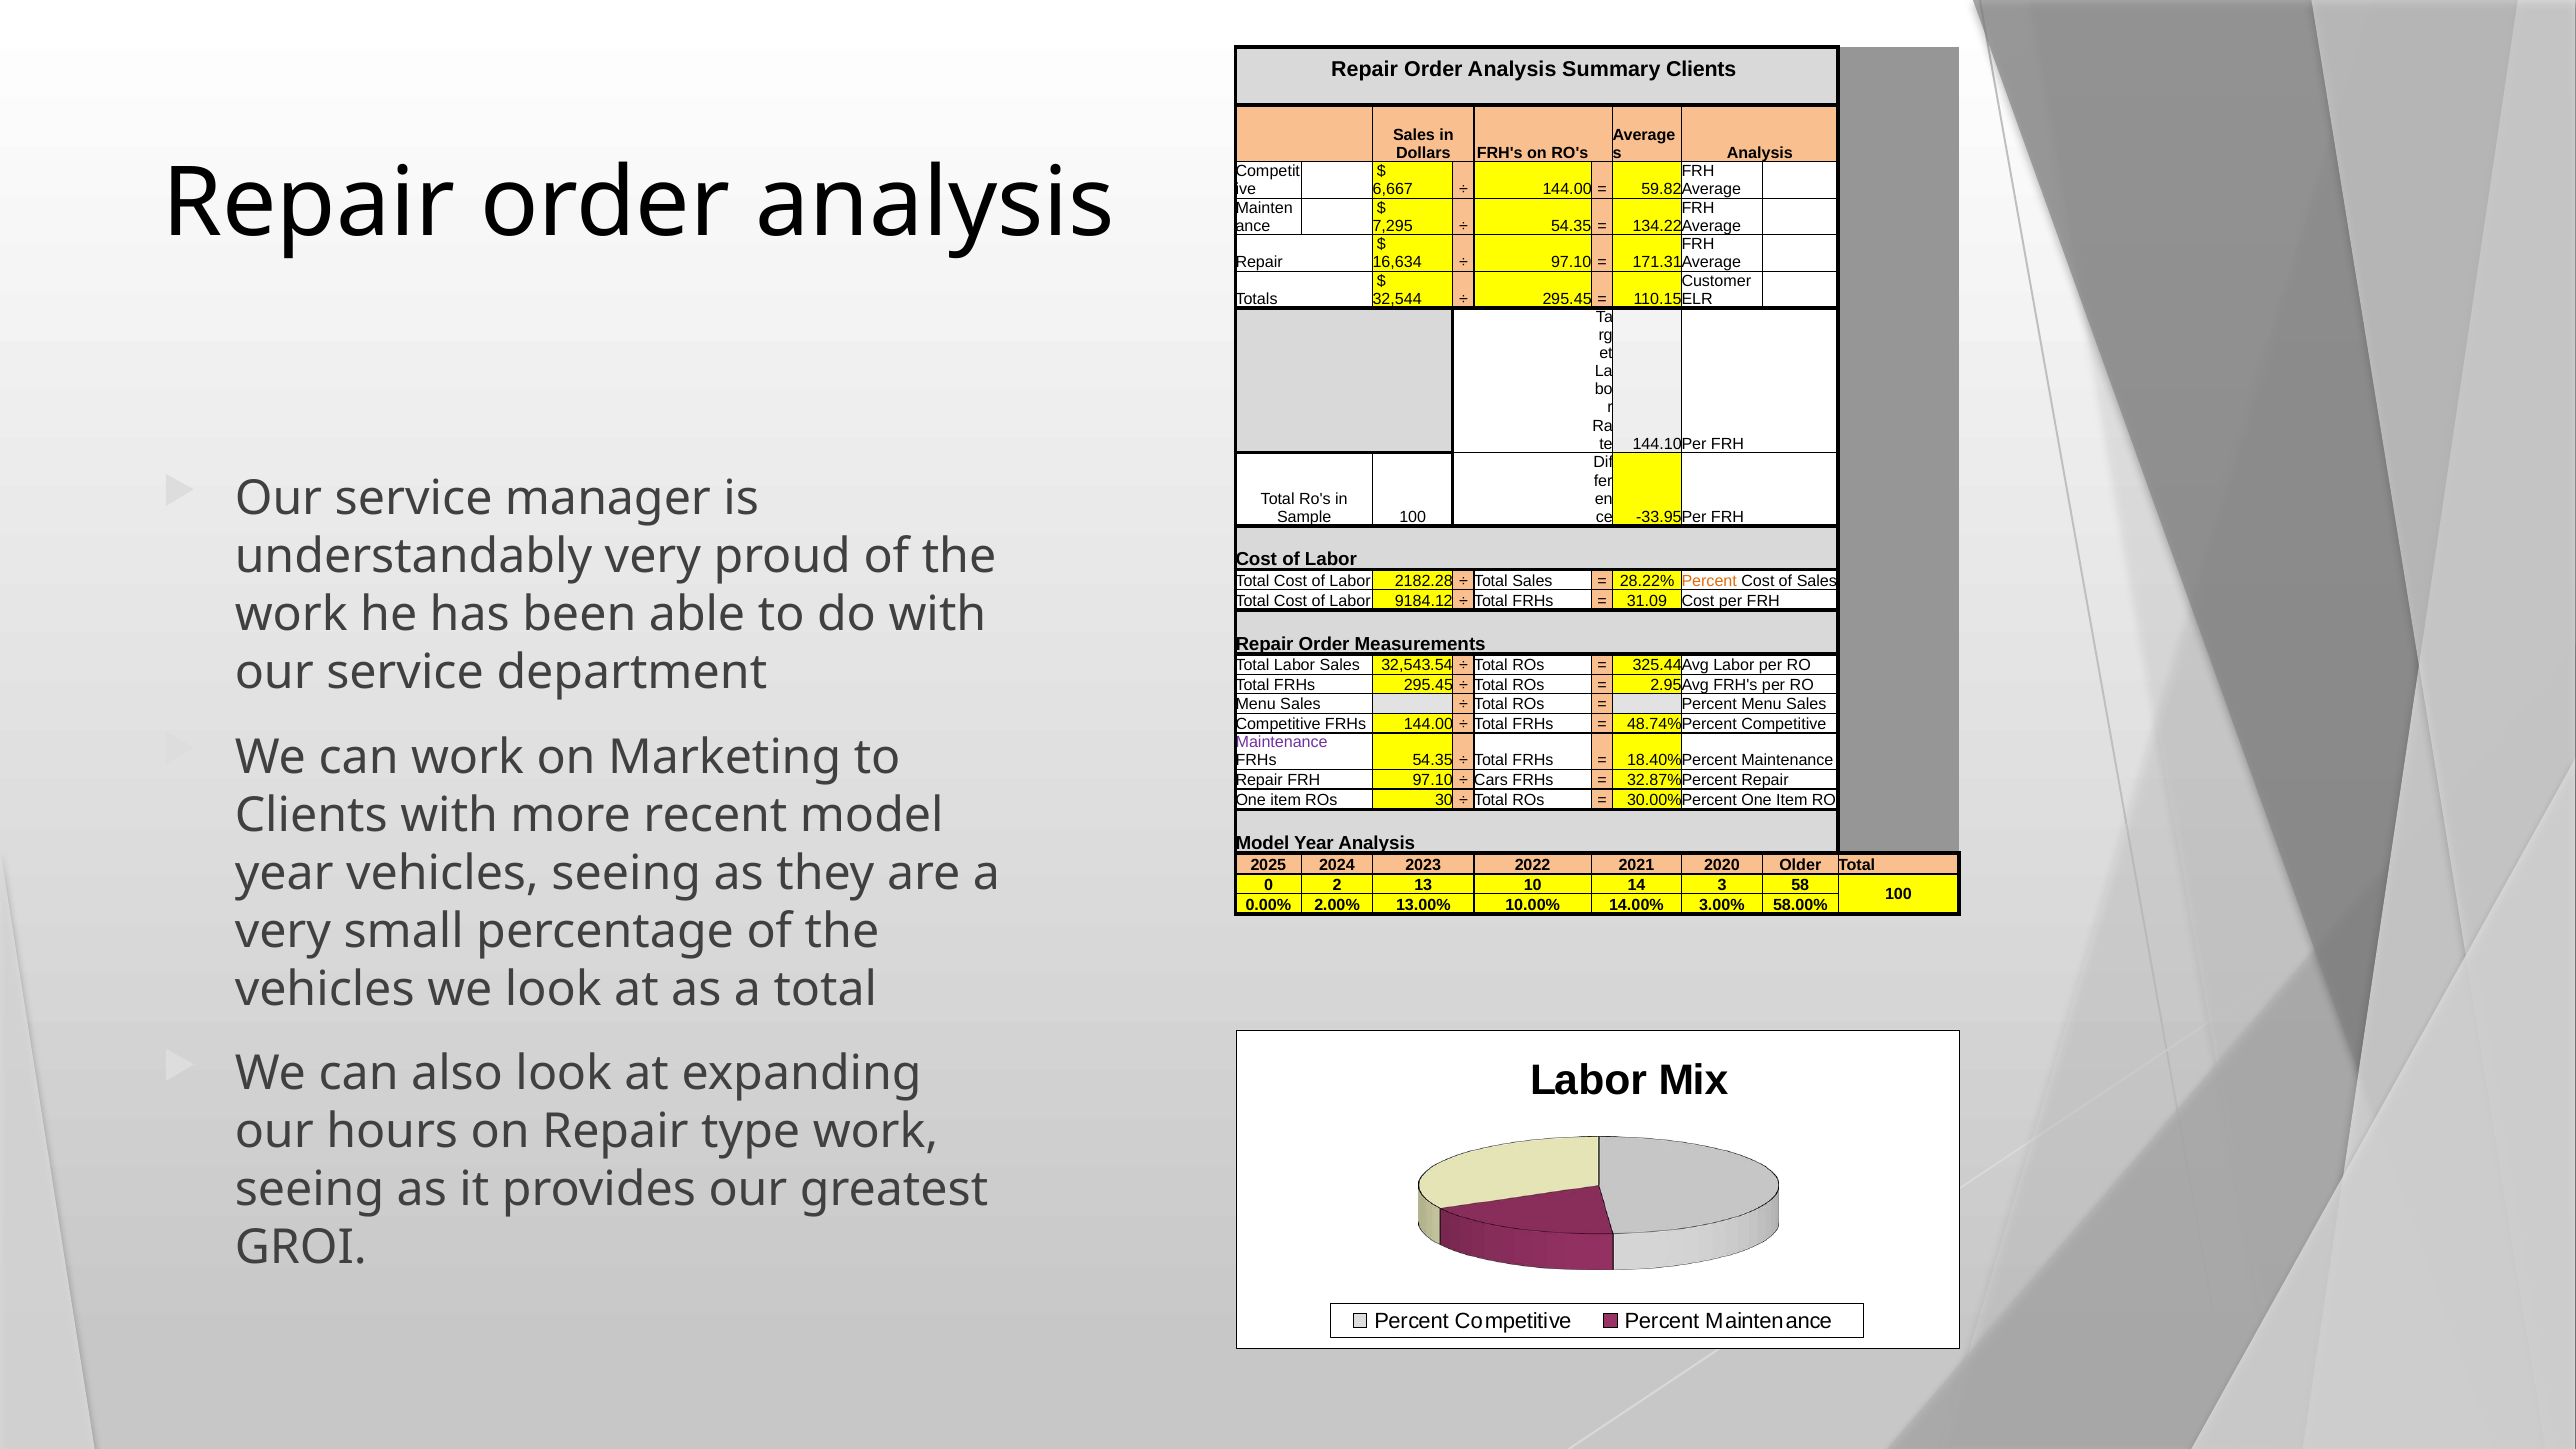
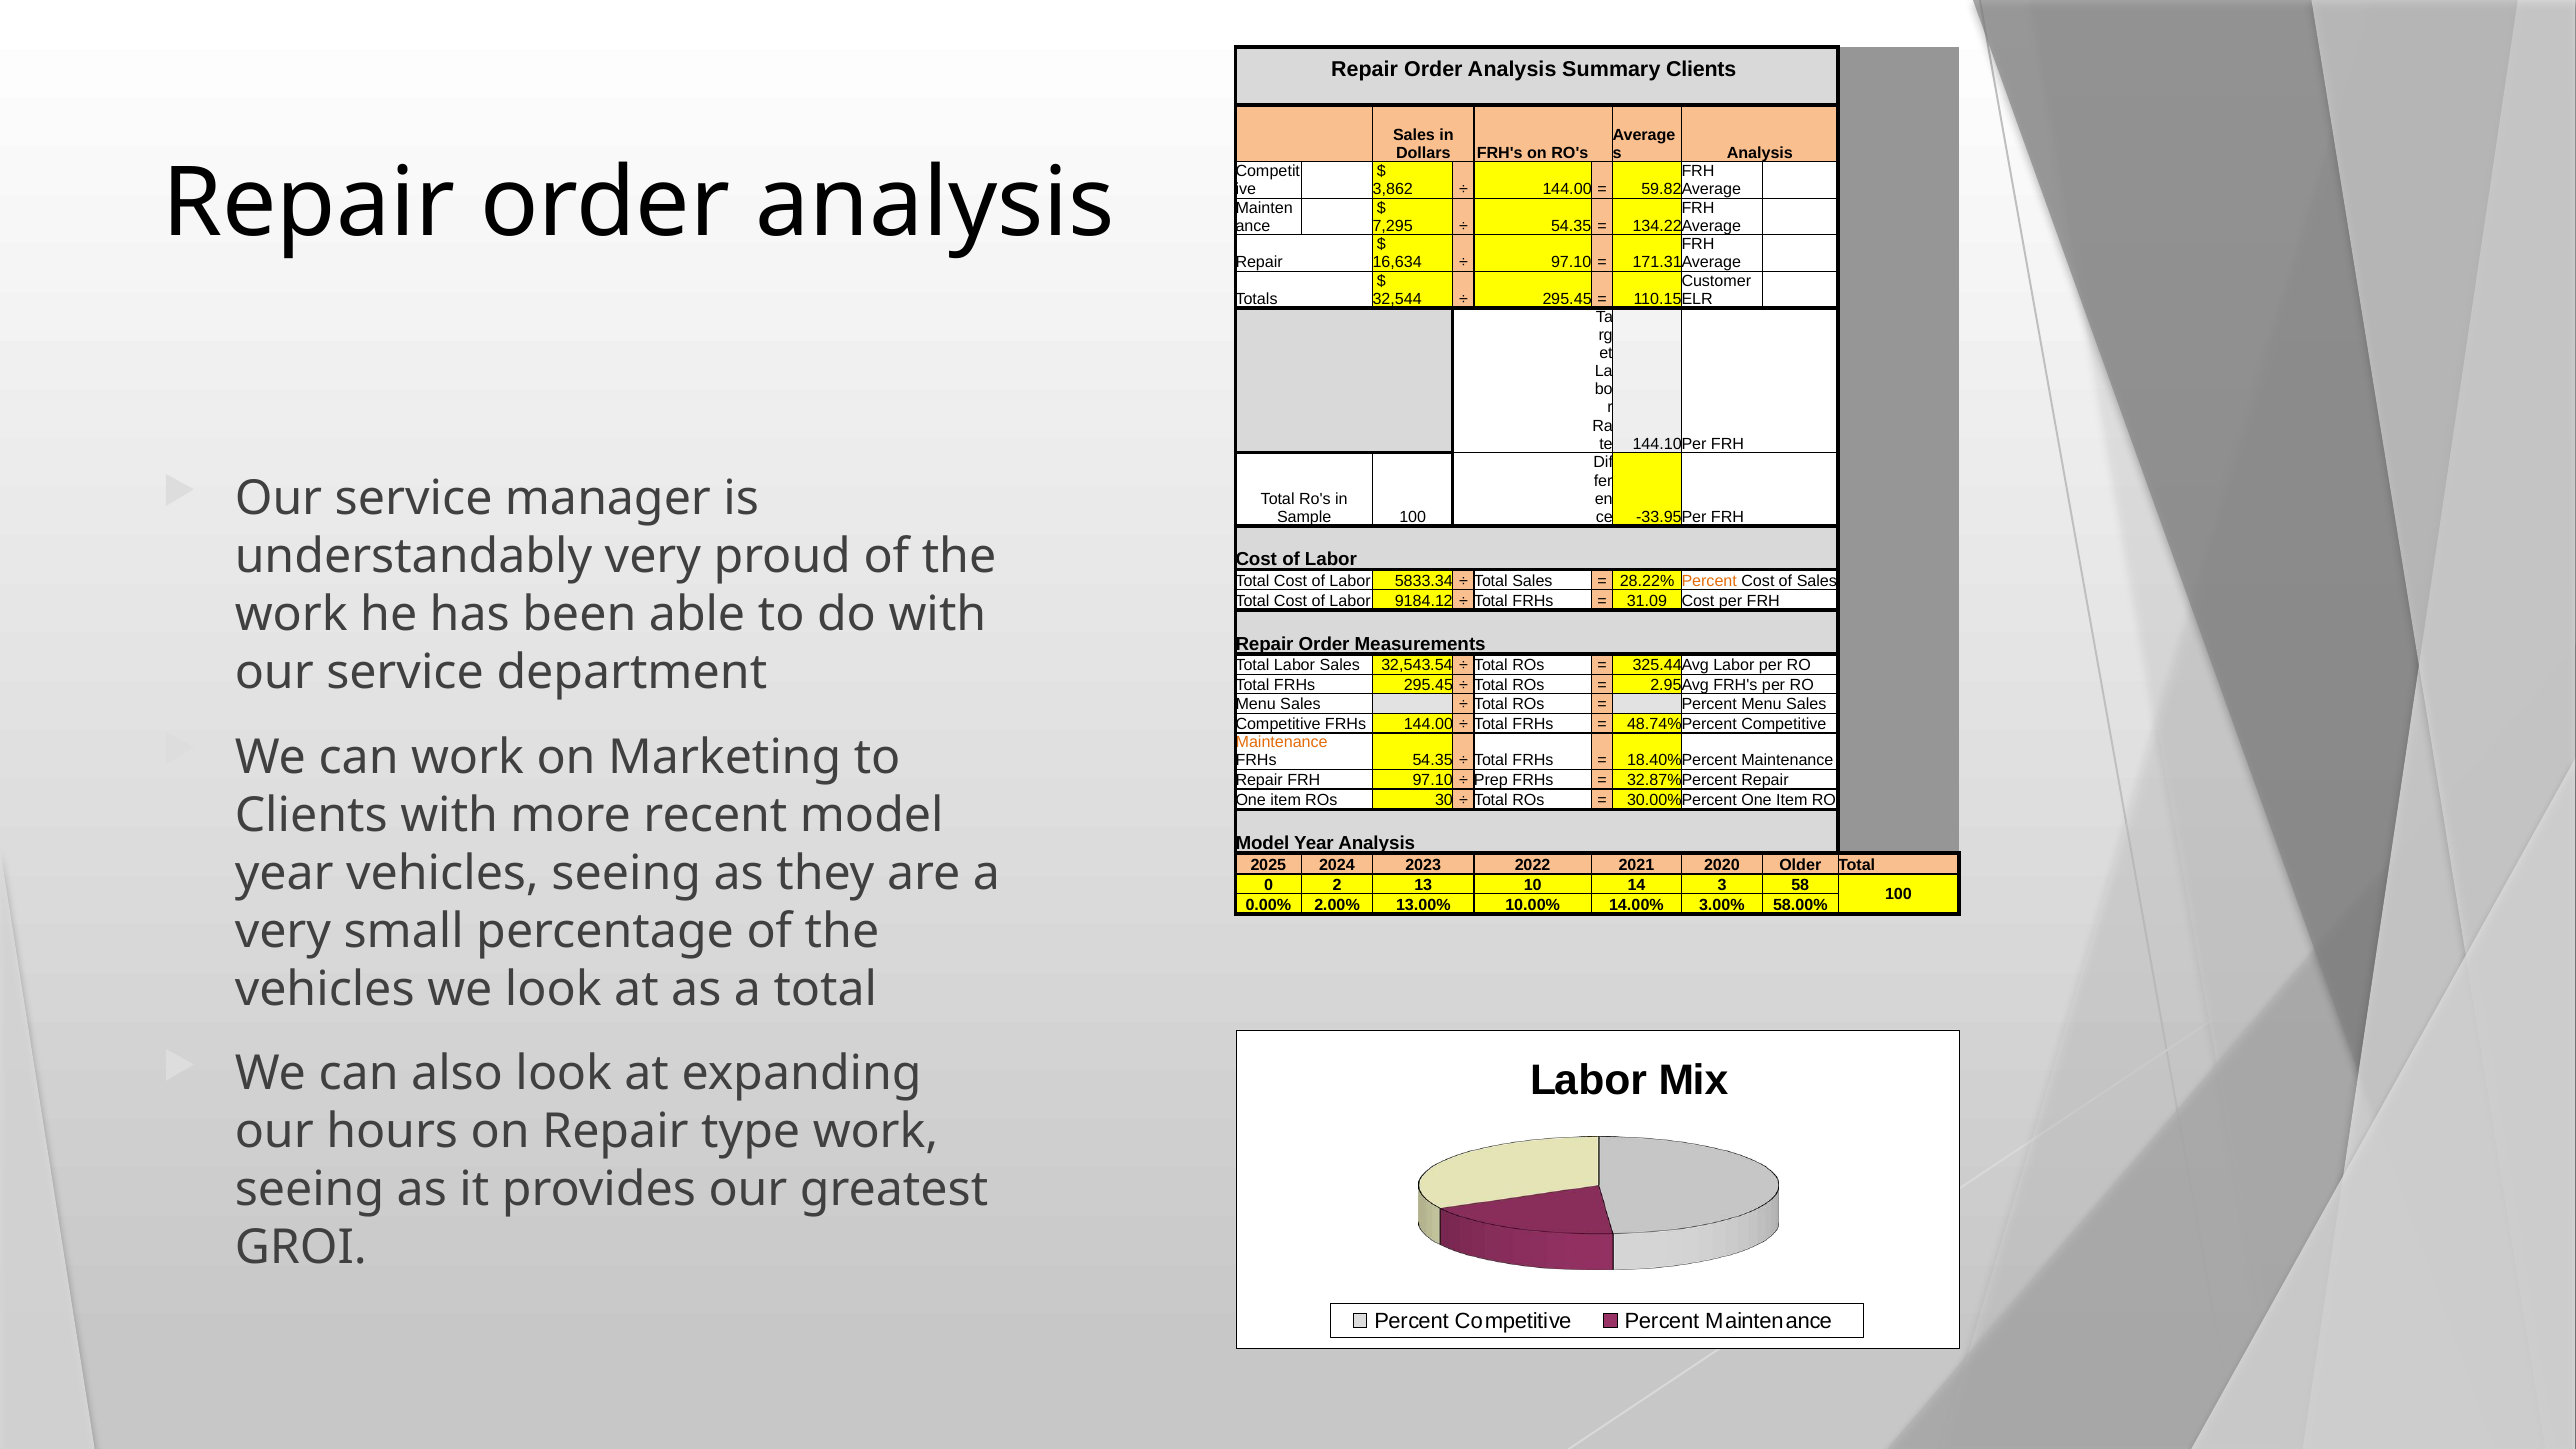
6,667: 6,667 -> 3,862
2182.28: 2182.28 -> 5833.34
Maintenance at (1282, 742) colour: purple -> orange
Cars: Cars -> Prep
